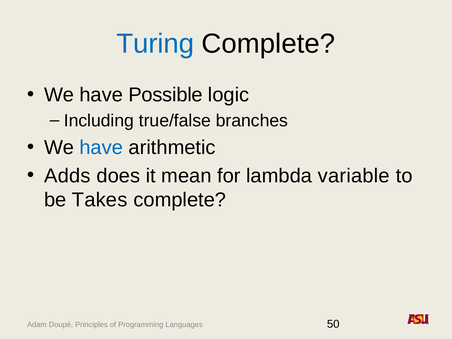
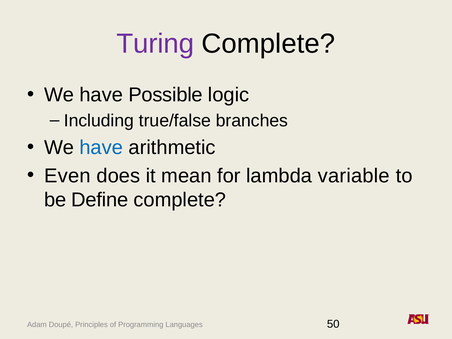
Turing colour: blue -> purple
Adds: Adds -> Even
Takes: Takes -> Define
